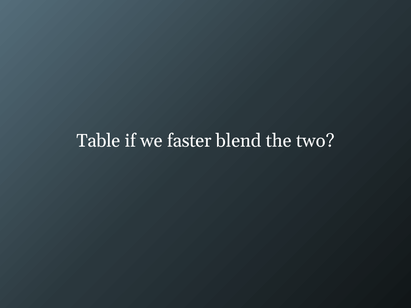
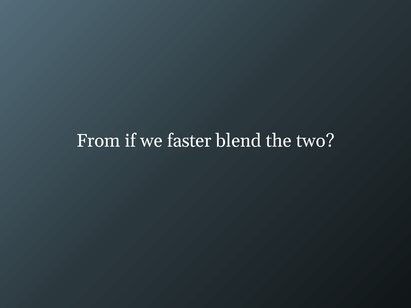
Table: Table -> From
